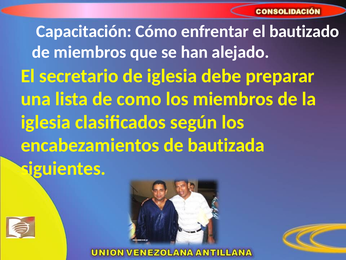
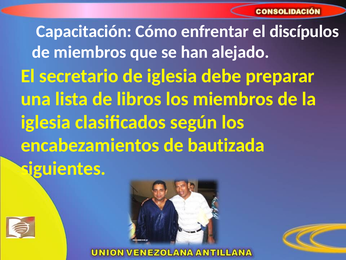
bautizado: bautizado -> discípulos
como: como -> libros
